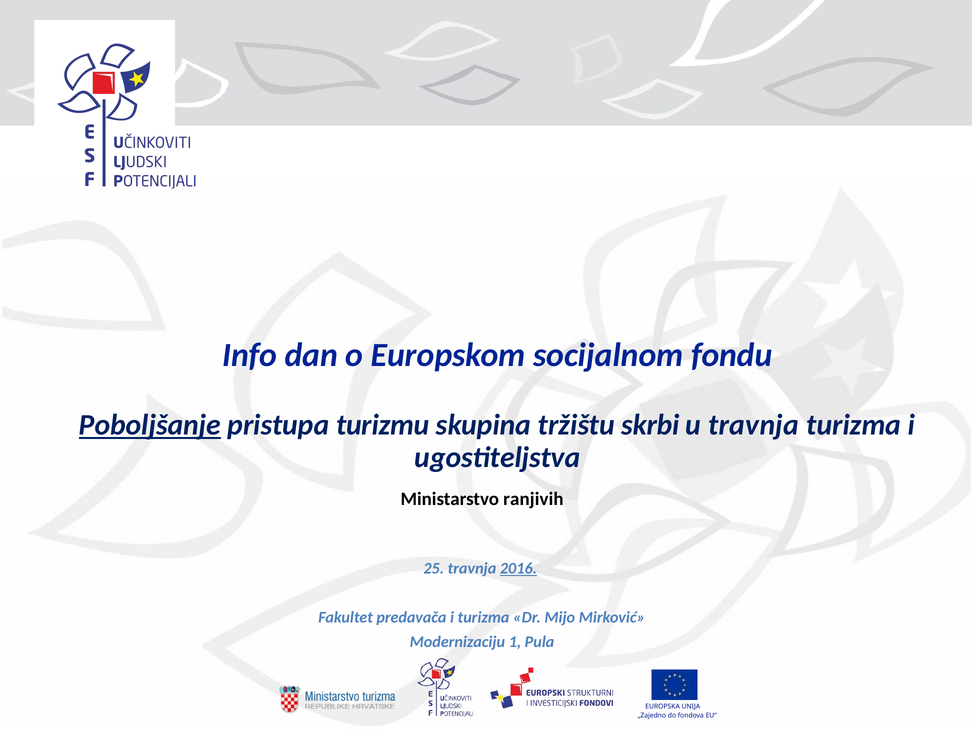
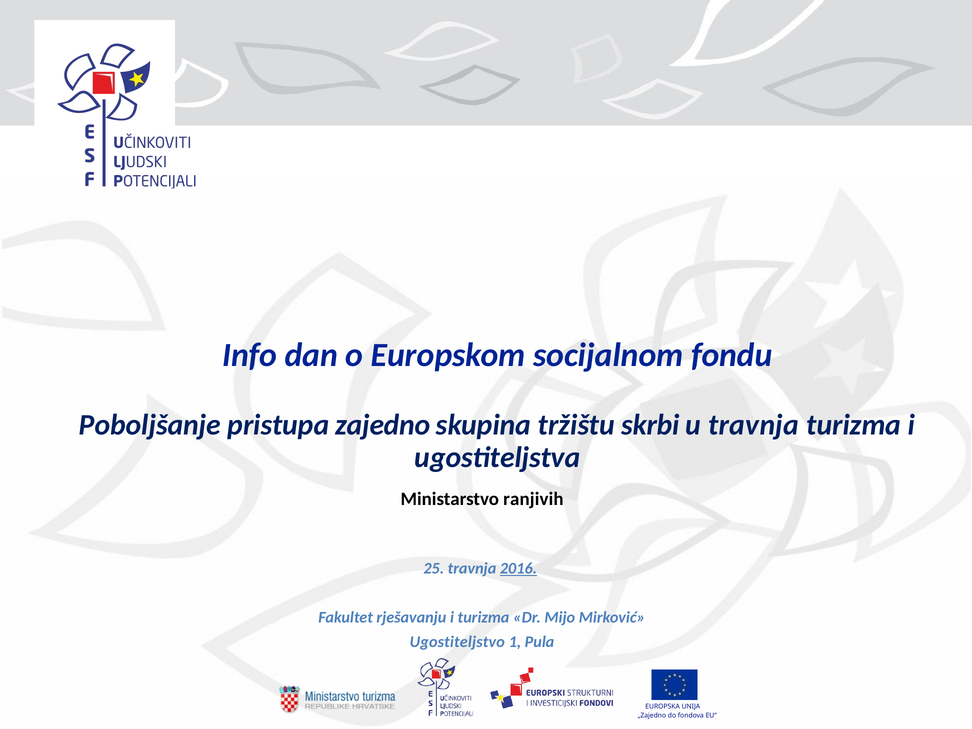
Poboljšanje underline: present -> none
turizmu: turizmu -> zajedno
predavača: predavača -> rješavanju
Modernizaciju: Modernizaciju -> Ugostiteljstvo
